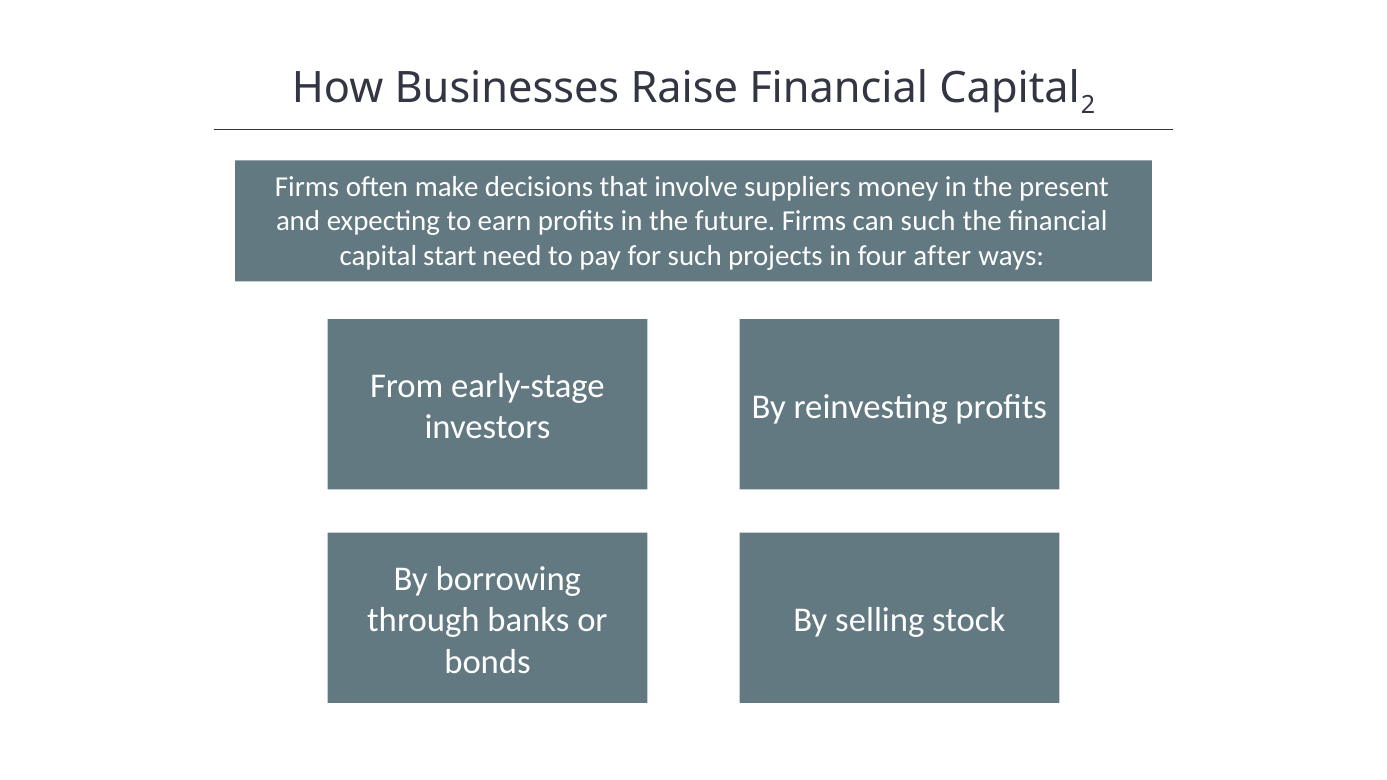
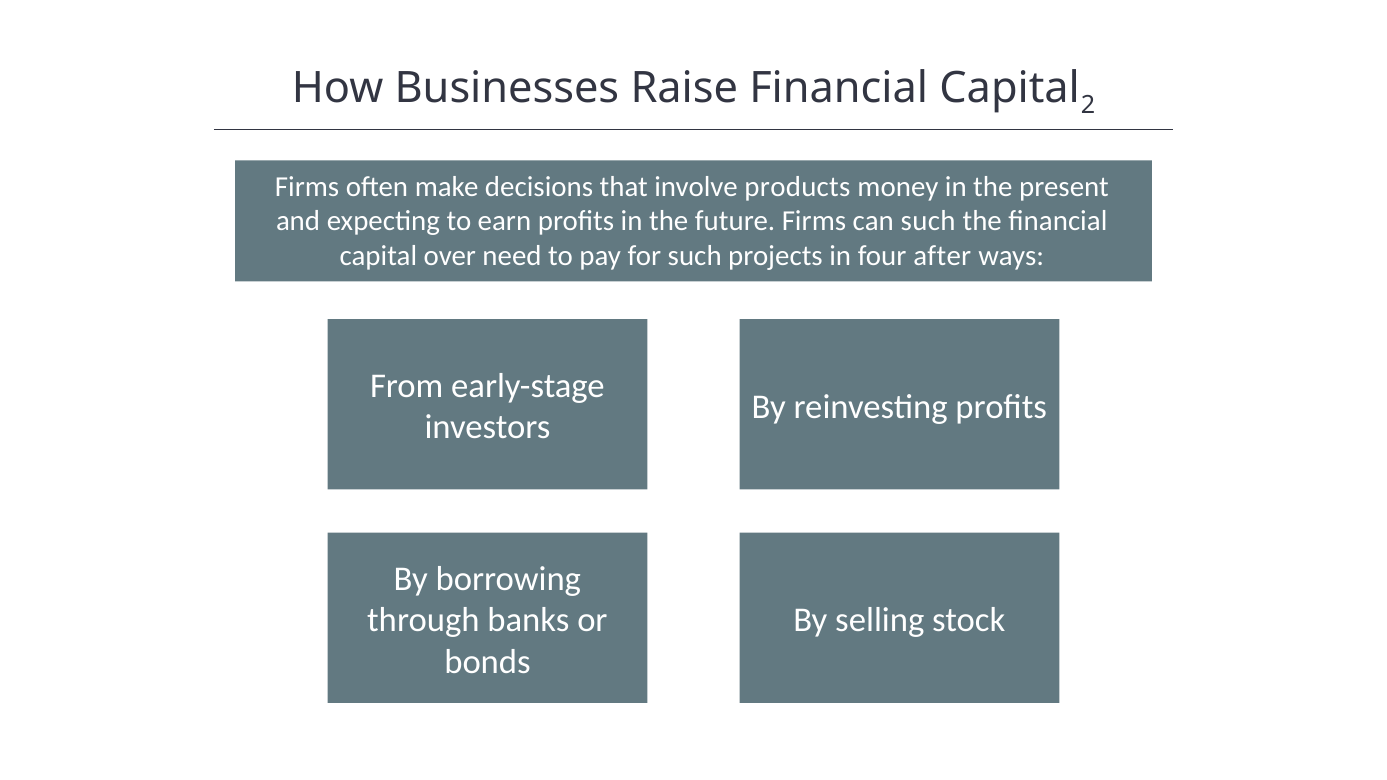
suppliers: suppliers -> products
start: start -> over
